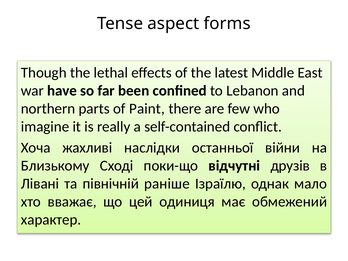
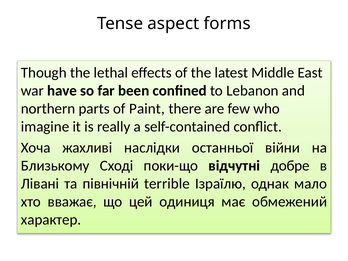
друзів: друзів -> добре
раніше: раніше -> terrible
